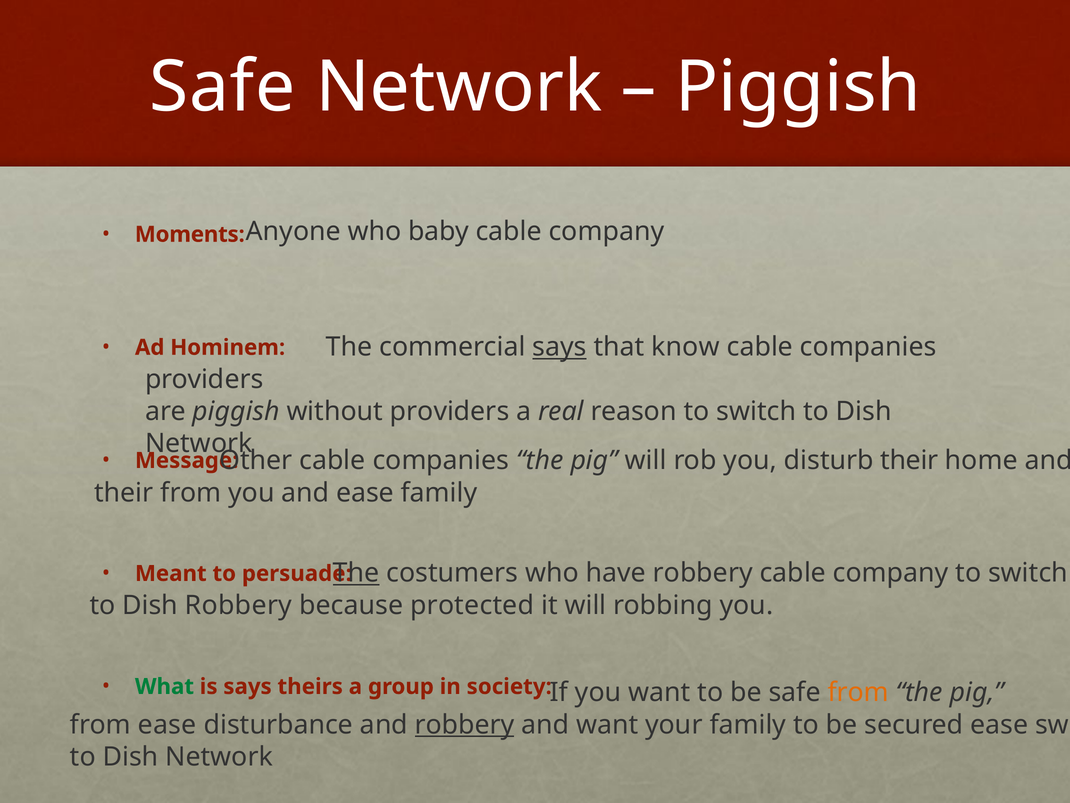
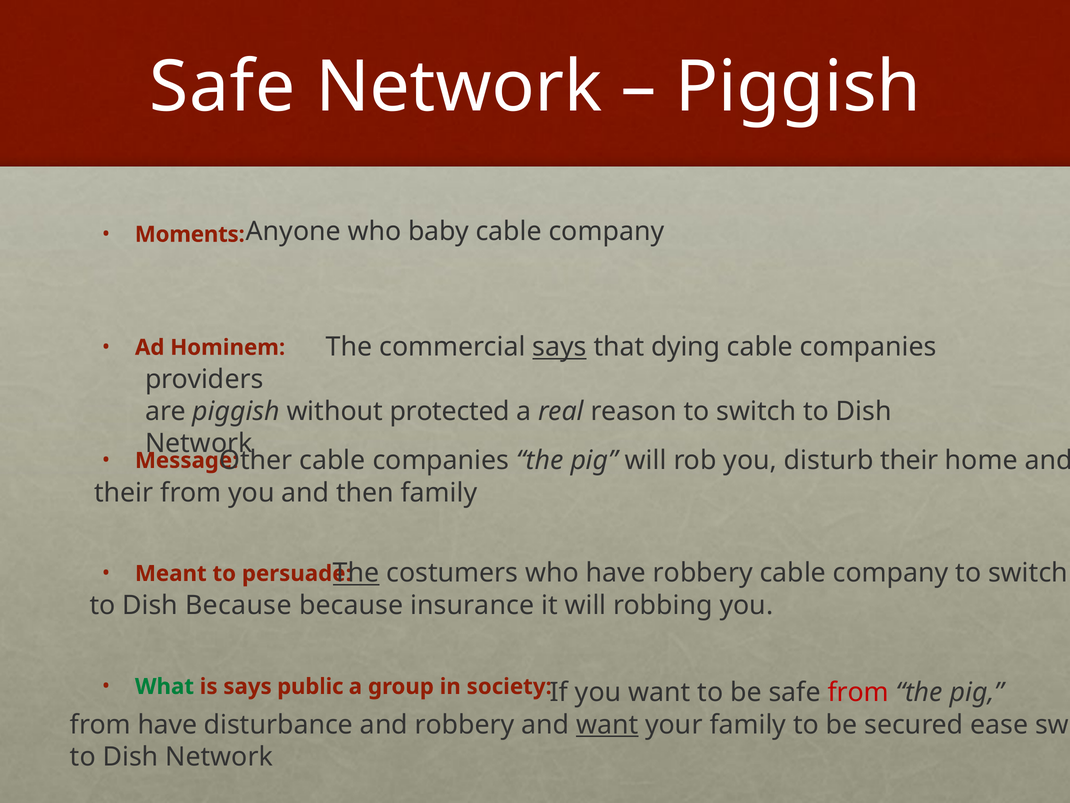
know: know -> dying
without providers: providers -> protected
and ease: ease -> then
Dish Robbery: Robbery -> Because
protected: protected -> insurance
theirs: theirs -> public
from at (858, 692) colour: orange -> red
from ease: ease -> have
robbery at (465, 724) underline: present -> none
want at (607, 724) underline: none -> present
